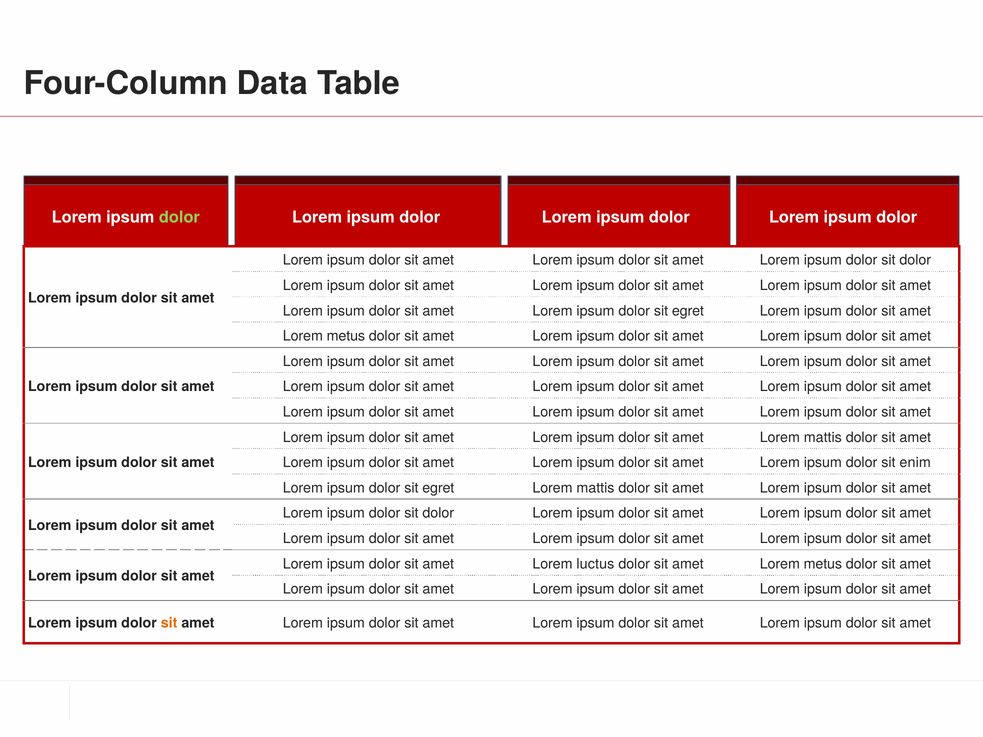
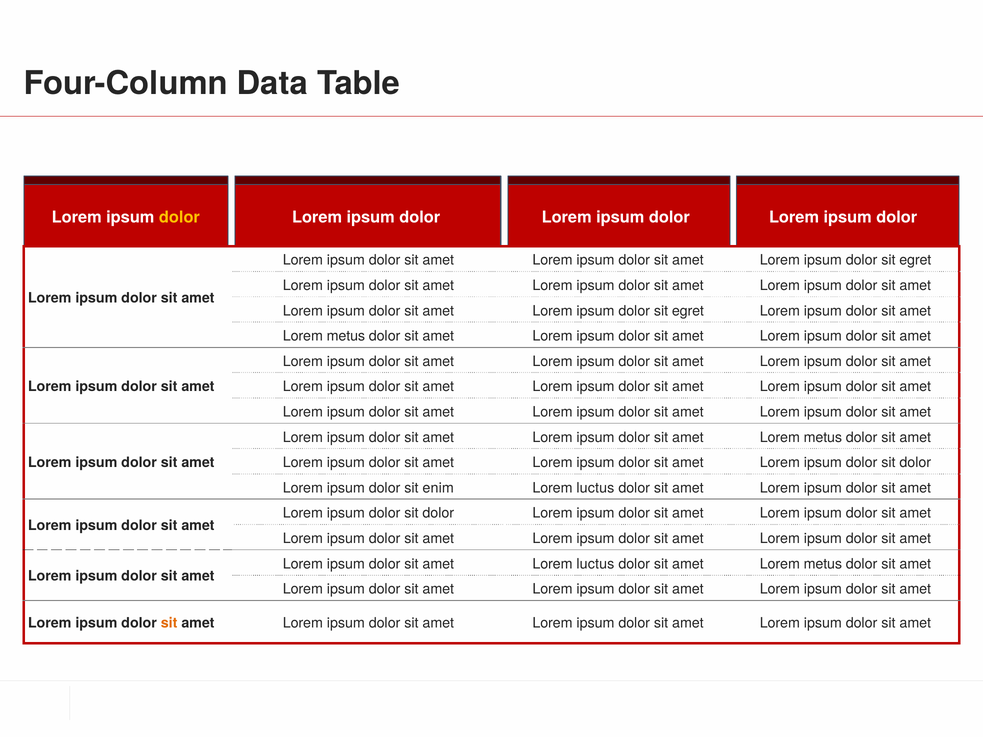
dolor at (179, 217) colour: light green -> yellow
dolor at (915, 260): dolor -> egret
mattis at (823, 437): mattis -> metus
enim at (915, 463): enim -> dolor
egret at (438, 488): egret -> enim
mattis at (595, 488): mattis -> luctus
